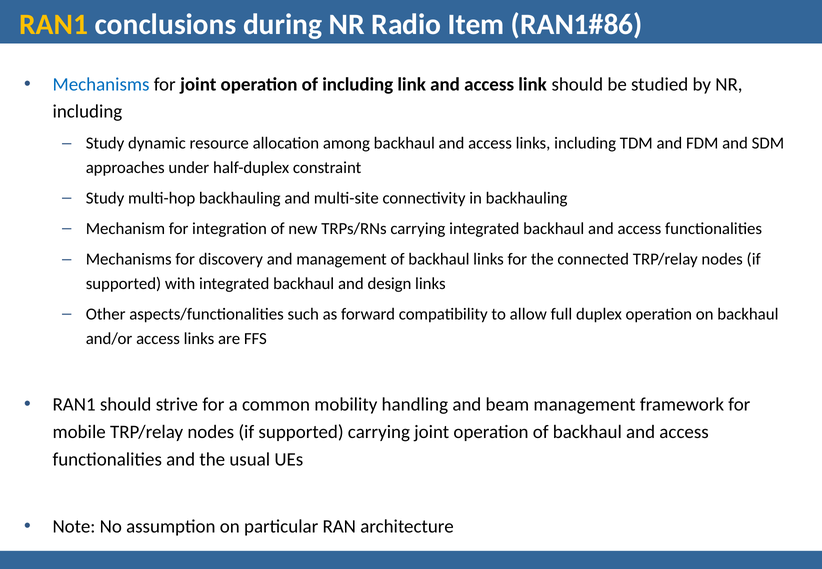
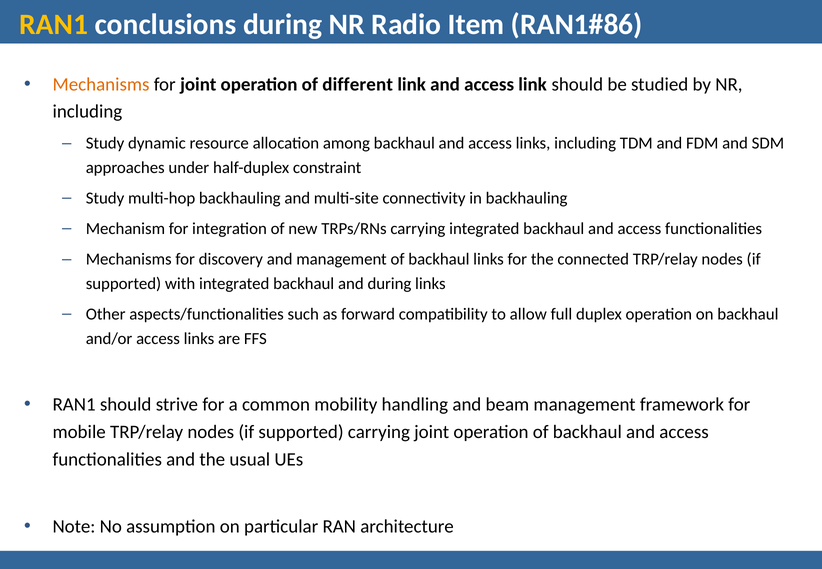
Mechanisms at (101, 84) colour: blue -> orange
of including: including -> different
and design: design -> during
